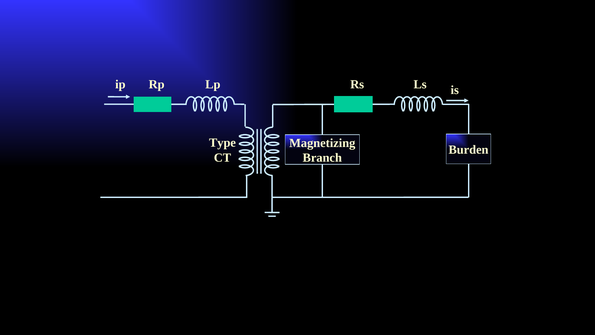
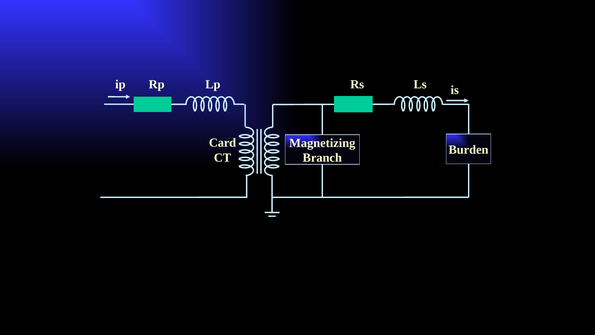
Type: Type -> Card
